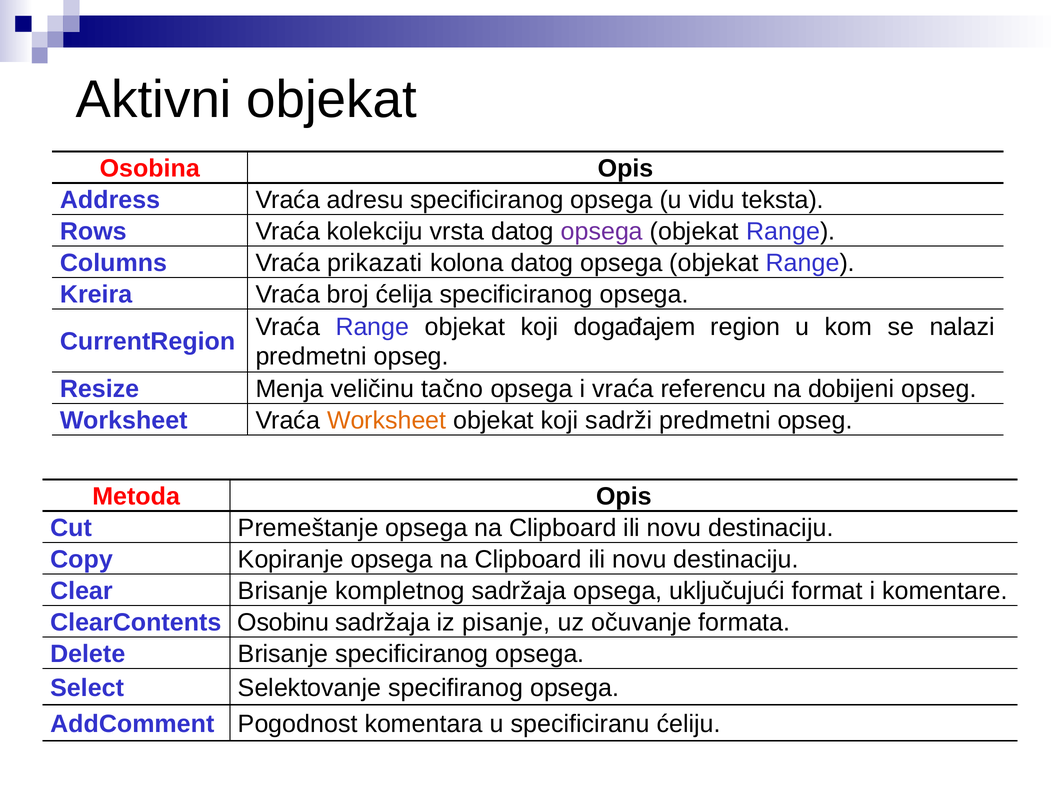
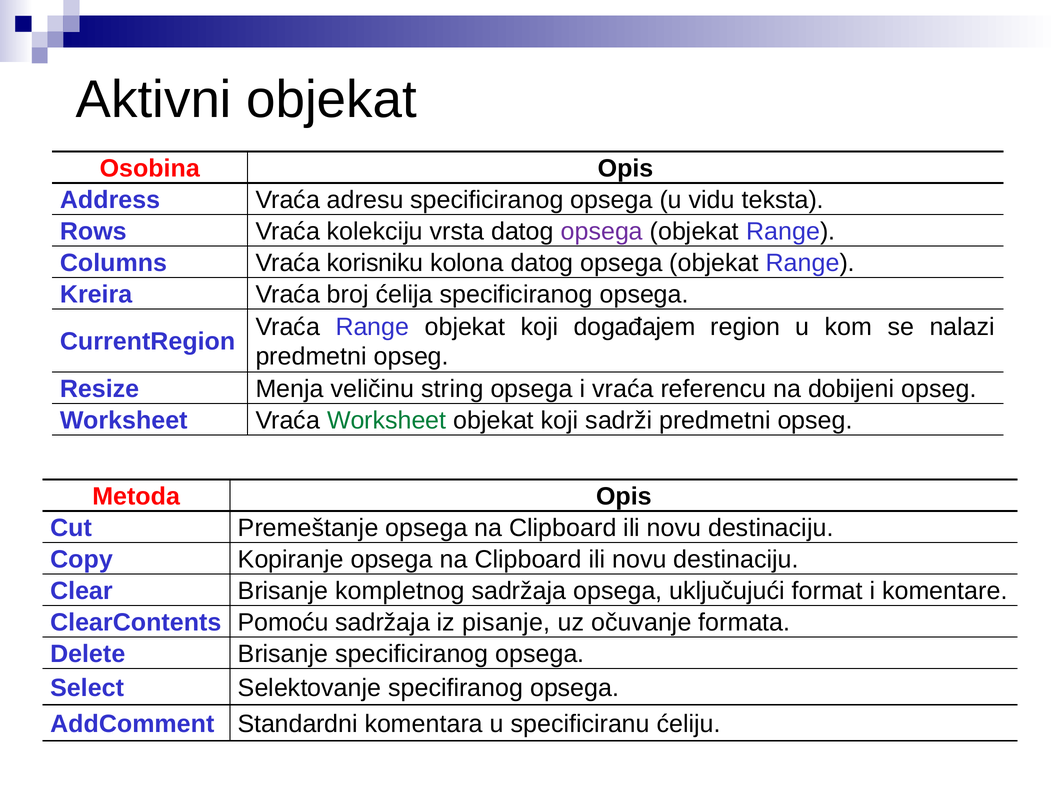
prikazati: prikazati -> korisniku
tačno: tačno -> string
Worksheet at (387, 420) colour: orange -> green
Osobinu: Osobinu -> Pomoću
Pogodnost: Pogodnost -> Standardni
